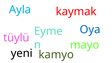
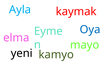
tüylü: tüylü -> elma
